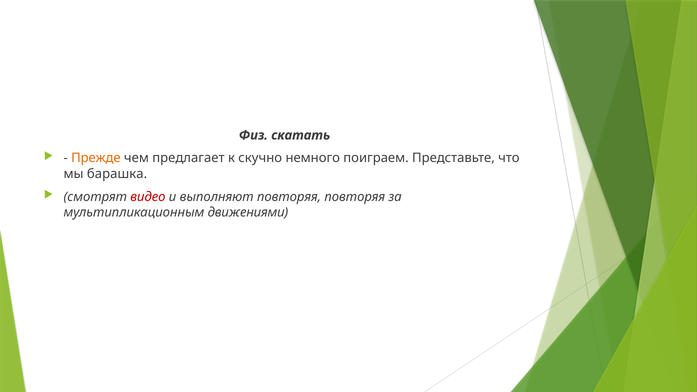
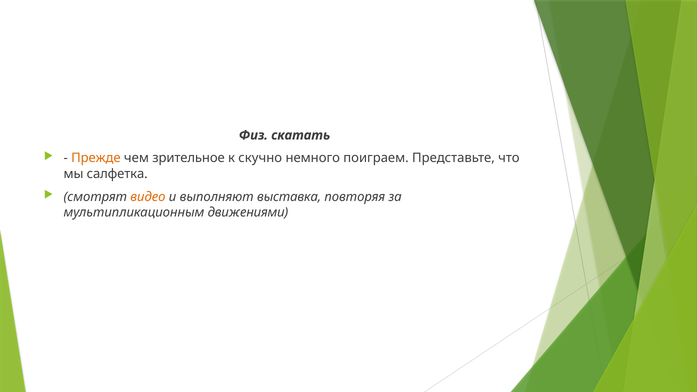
предлагает: предлагает -> зрительное
барашка: барашка -> салфетка
видео colour: red -> orange
выполняют повторяя: повторяя -> выставка
